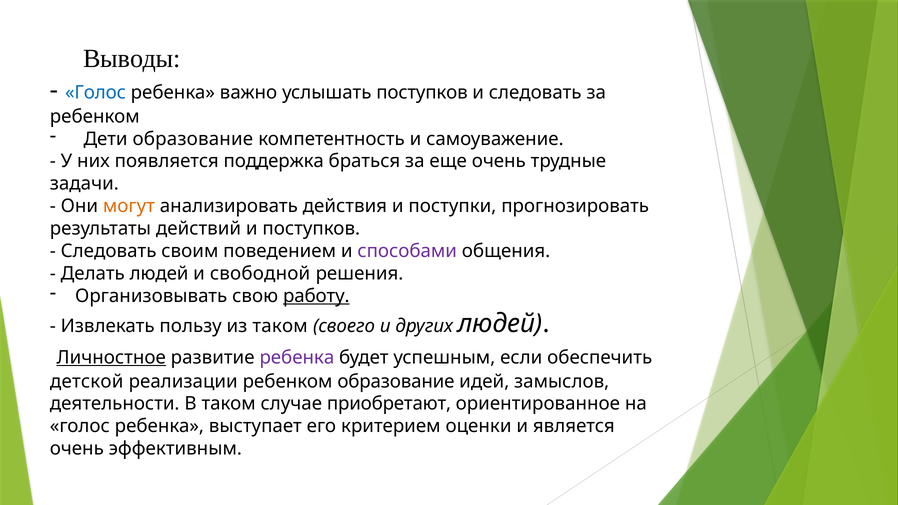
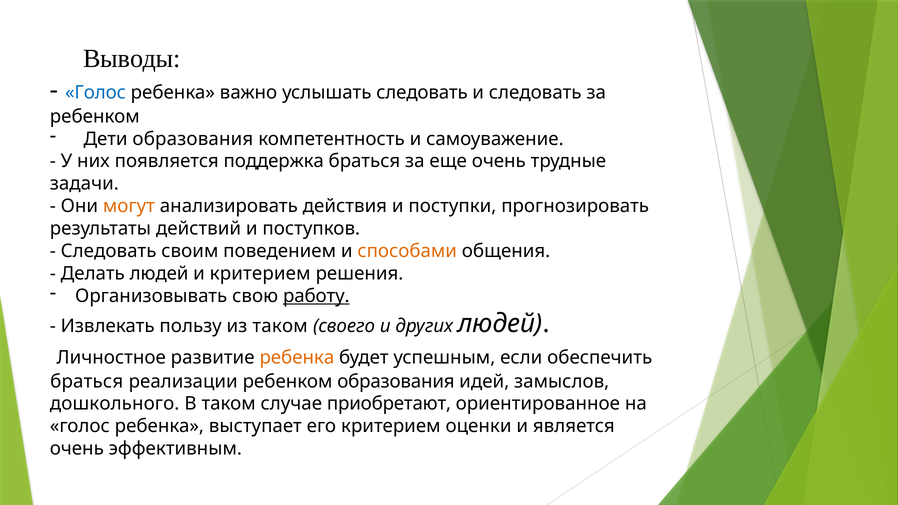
услышать поступков: поступков -> следовать
Дети образование: образование -> образования
способами colour: purple -> orange
и свободной: свободной -> критерием
Личностное underline: present -> none
ребенка at (297, 357) colour: purple -> orange
детской at (87, 381): детской -> браться
ребенком образование: образование -> образования
деятельности: деятельности -> дошкольного
